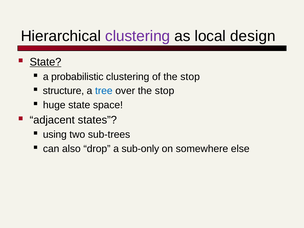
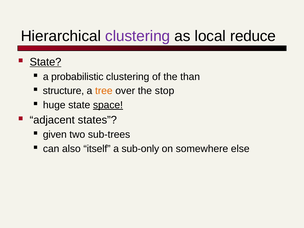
design: design -> reduce
of the stop: stop -> than
tree colour: blue -> orange
space underline: none -> present
using: using -> given
drop: drop -> itself
